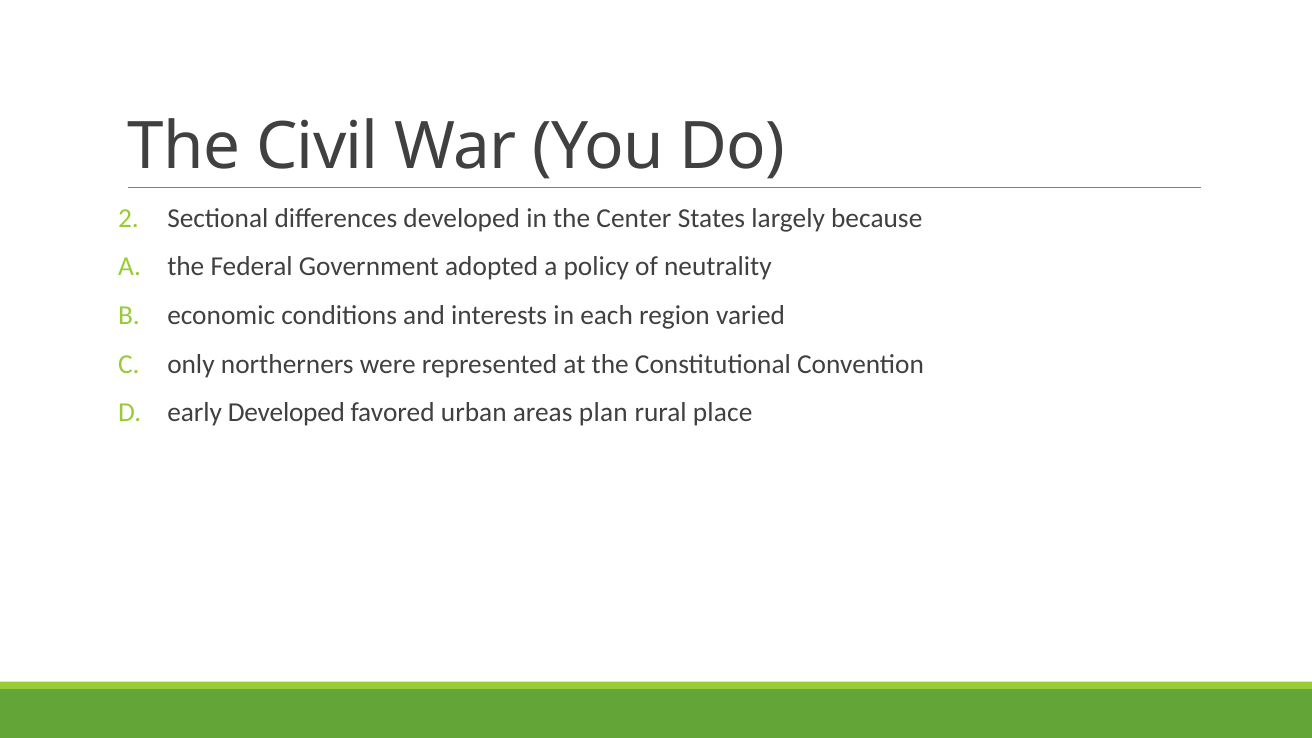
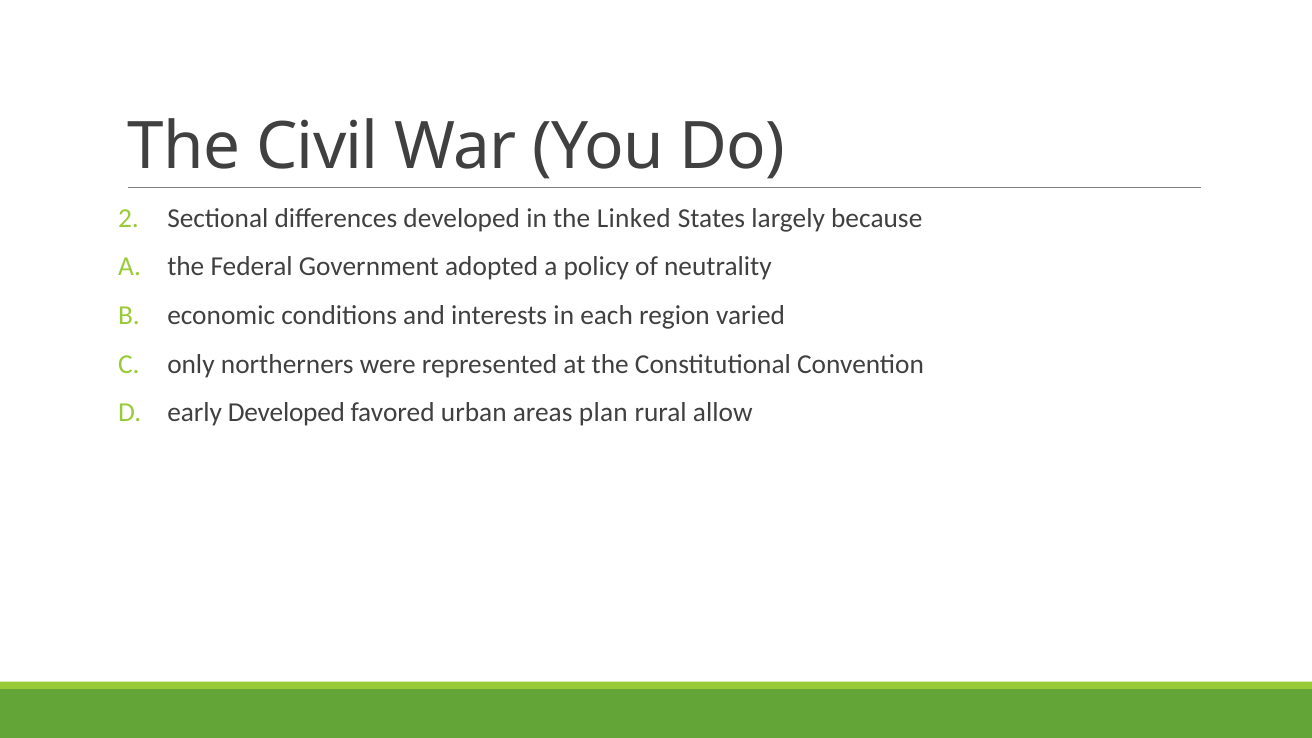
Center: Center -> Linked
place: place -> allow
